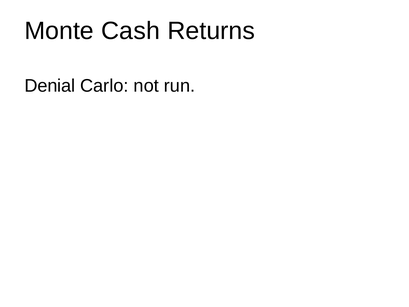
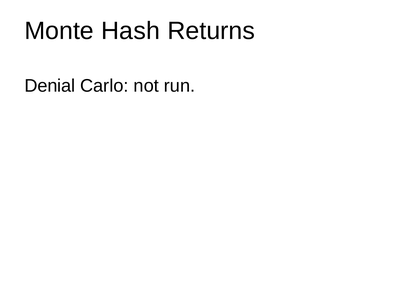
Cash: Cash -> Hash
